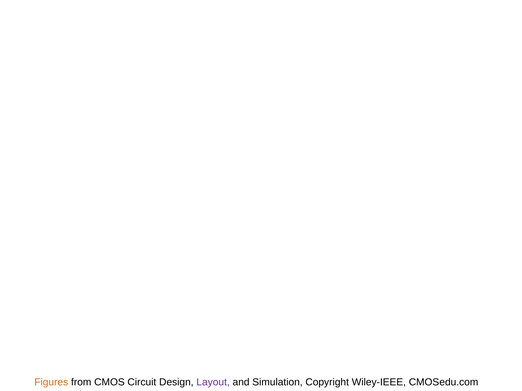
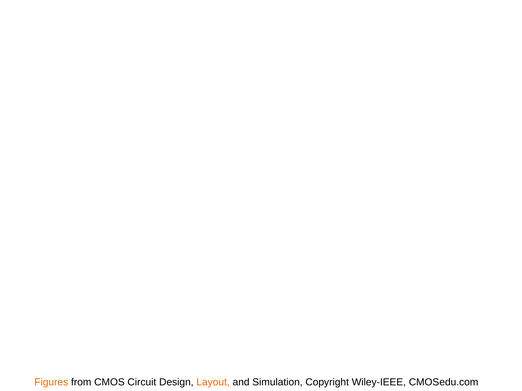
Layout colour: purple -> orange
